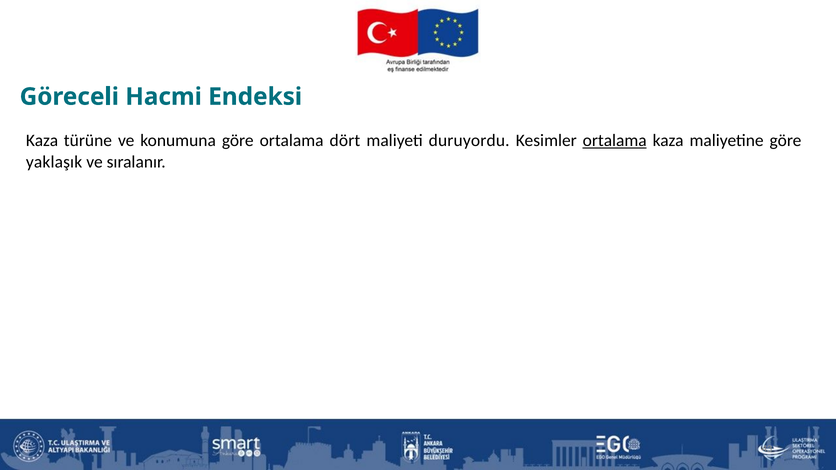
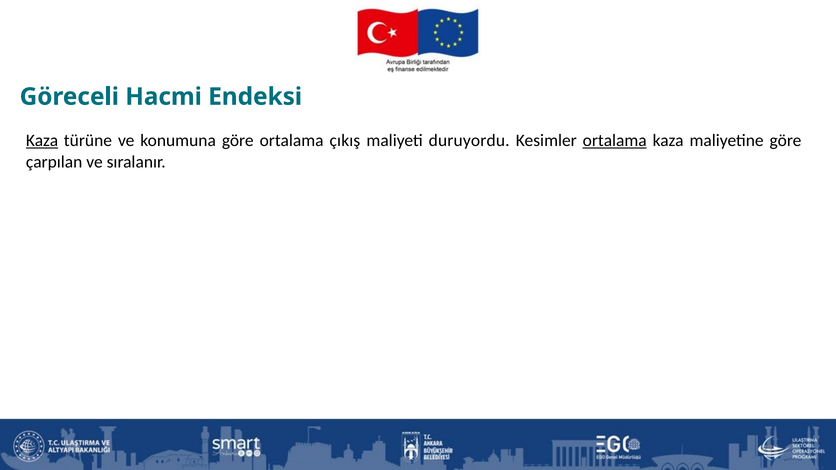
Kaza at (42, 141) underline: none -> present
dört: dört -> çıkış
yaklaşık: yaklaşık -> çarpılan
